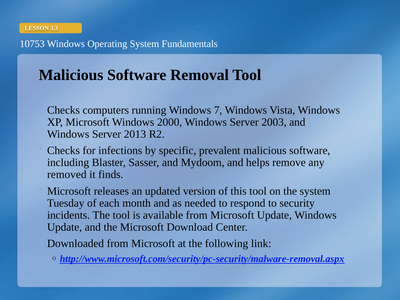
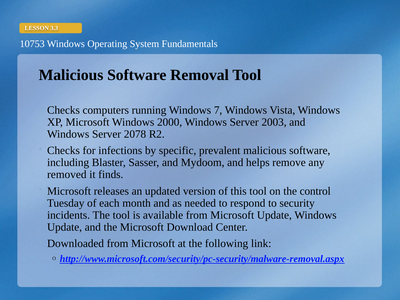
2013: 2013 -> 2078
the system: system -> control
